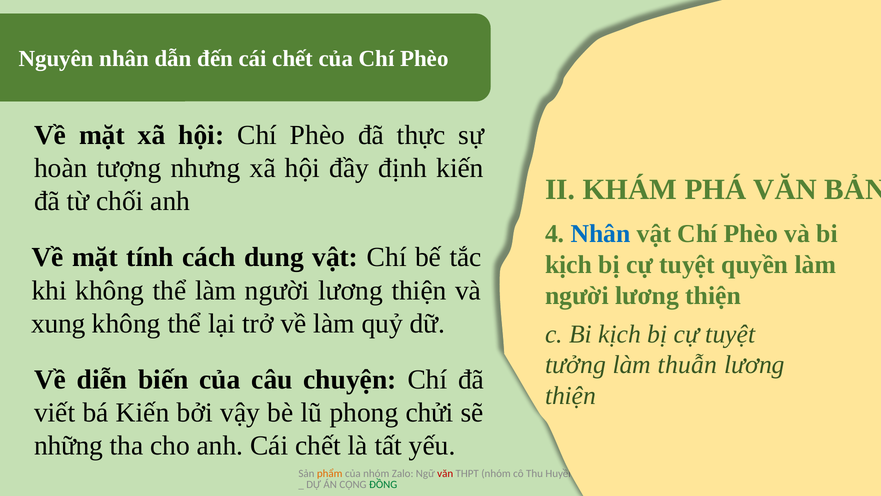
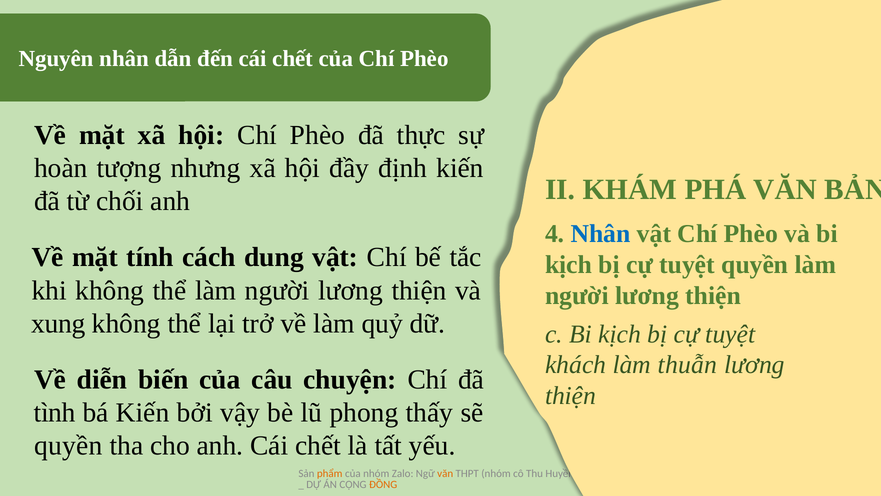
tưởng: tưởng -> khách
viết: viết -> tình
chửi: chửi -> thấy
những at (69, 445): những -> quyền
văn at (445, 473) colour: red -> orange
ĐỒNG colour: green -> orange
